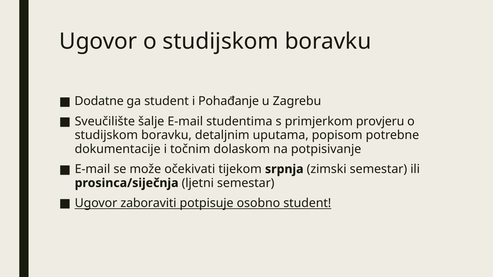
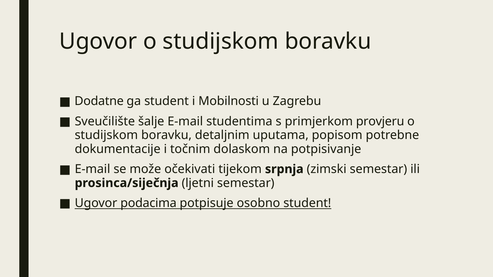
Pohađanje: Pohađanje -> Mobilnosti
zaboraviti: zaboraviti -> podacima
